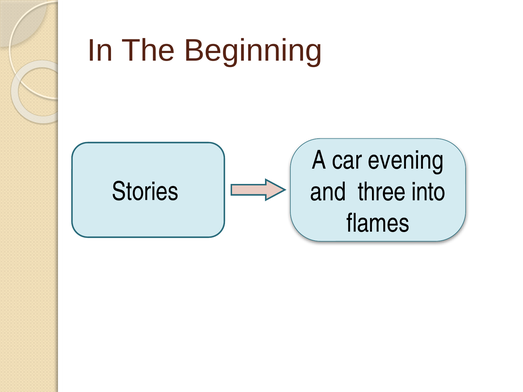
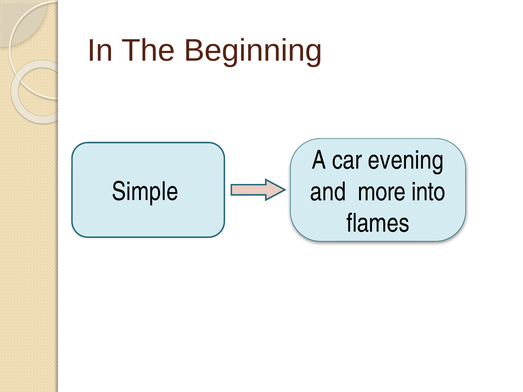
Stories: Stories -> Simple
three: three -> more
